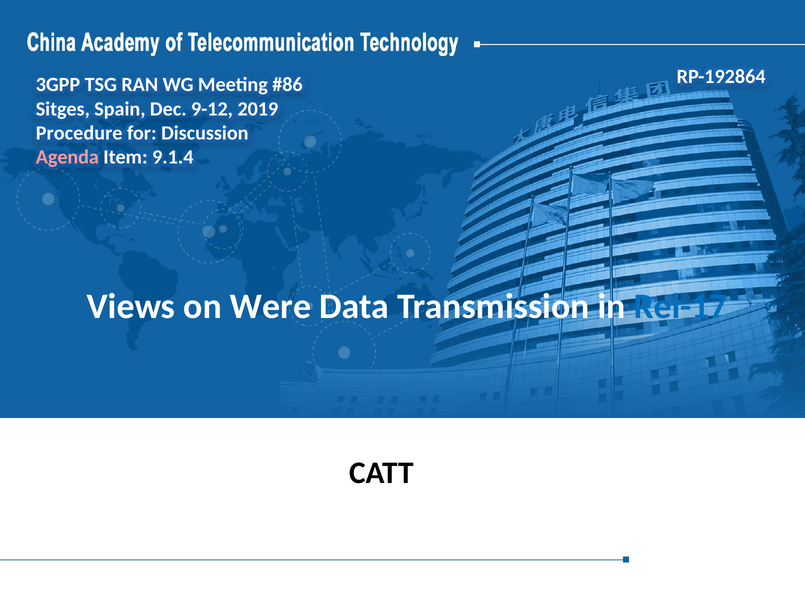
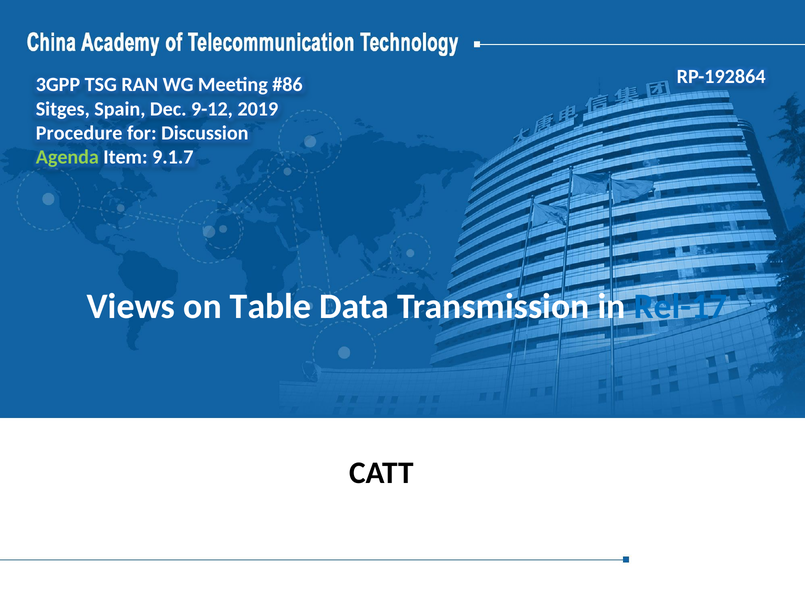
Agenda colour: pink -> light green
9.1.4: 9.1.4 -> 9.1.7
Were: Were -> Table
